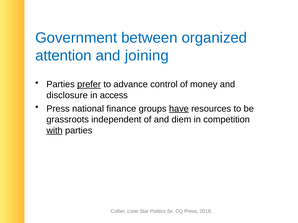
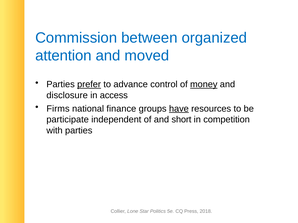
Government: Government -> Commission
joining: joining -> moved
money underline: none -> present
Press at (58, 109): Press -> Firms
grassroots: grassroots -> participate
diem: diem -> short
with underline: present -> none
